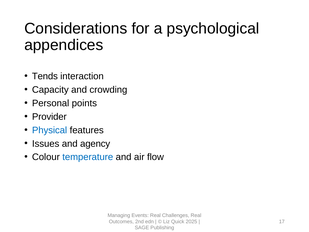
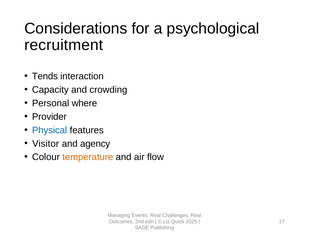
appendices: appendices -> recruitment
points: points -> where
Issues: Issues -> Visitor
temperature colour: blue -> orange
